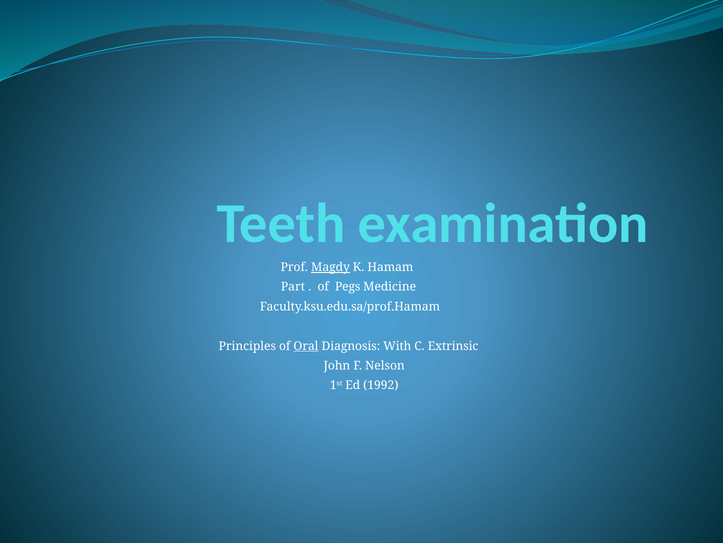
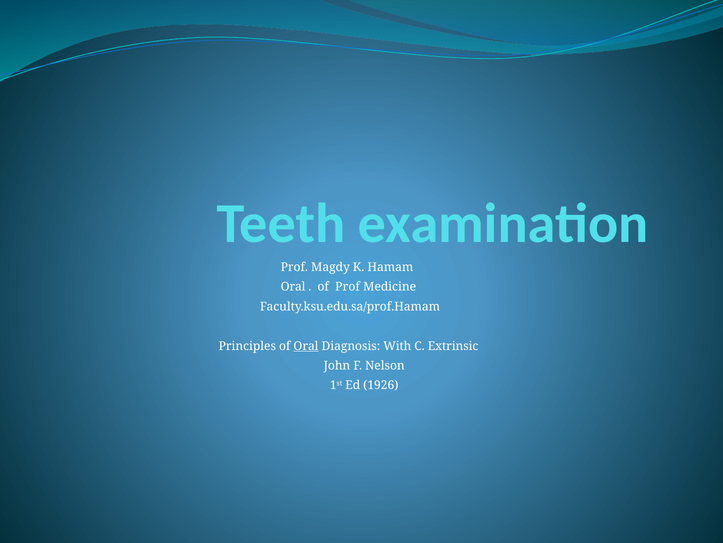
Magdy underline: present -> none
Part at (293, 287): Part -> Oral
of Pegs: Pegs -> Prof
1992: 1992 -> 1926
